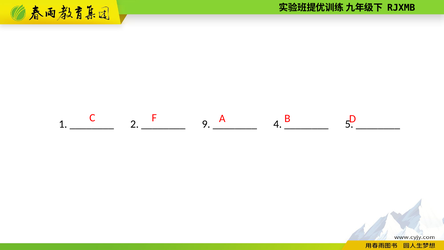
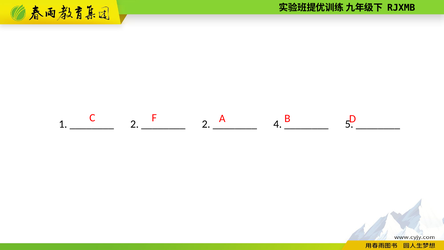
9 at (206, 124): 9 -> 2
